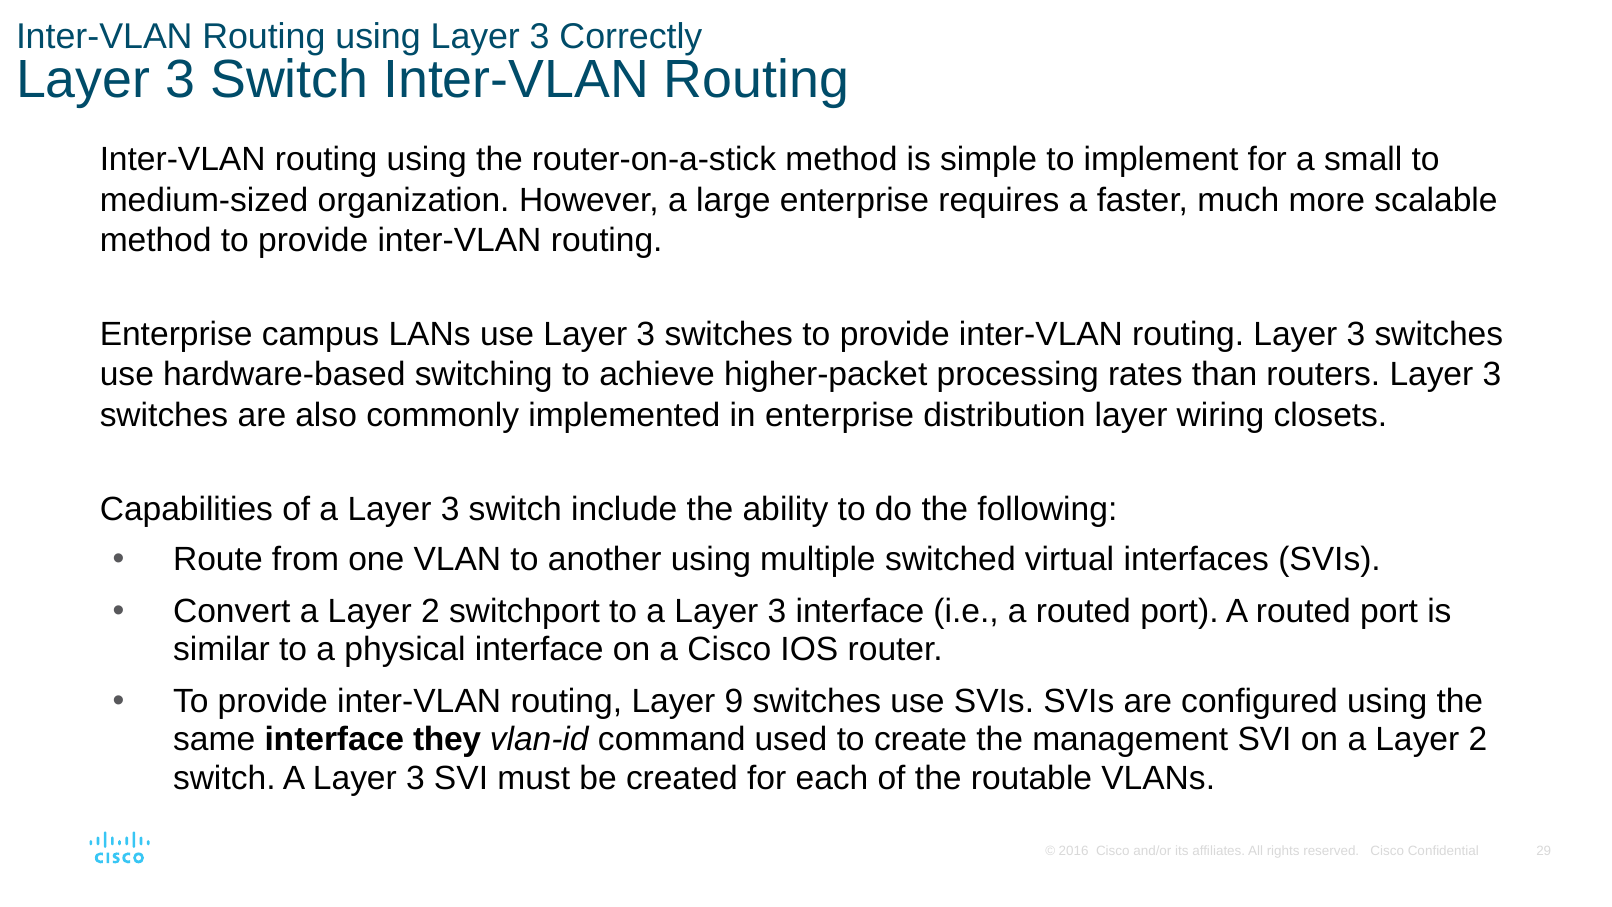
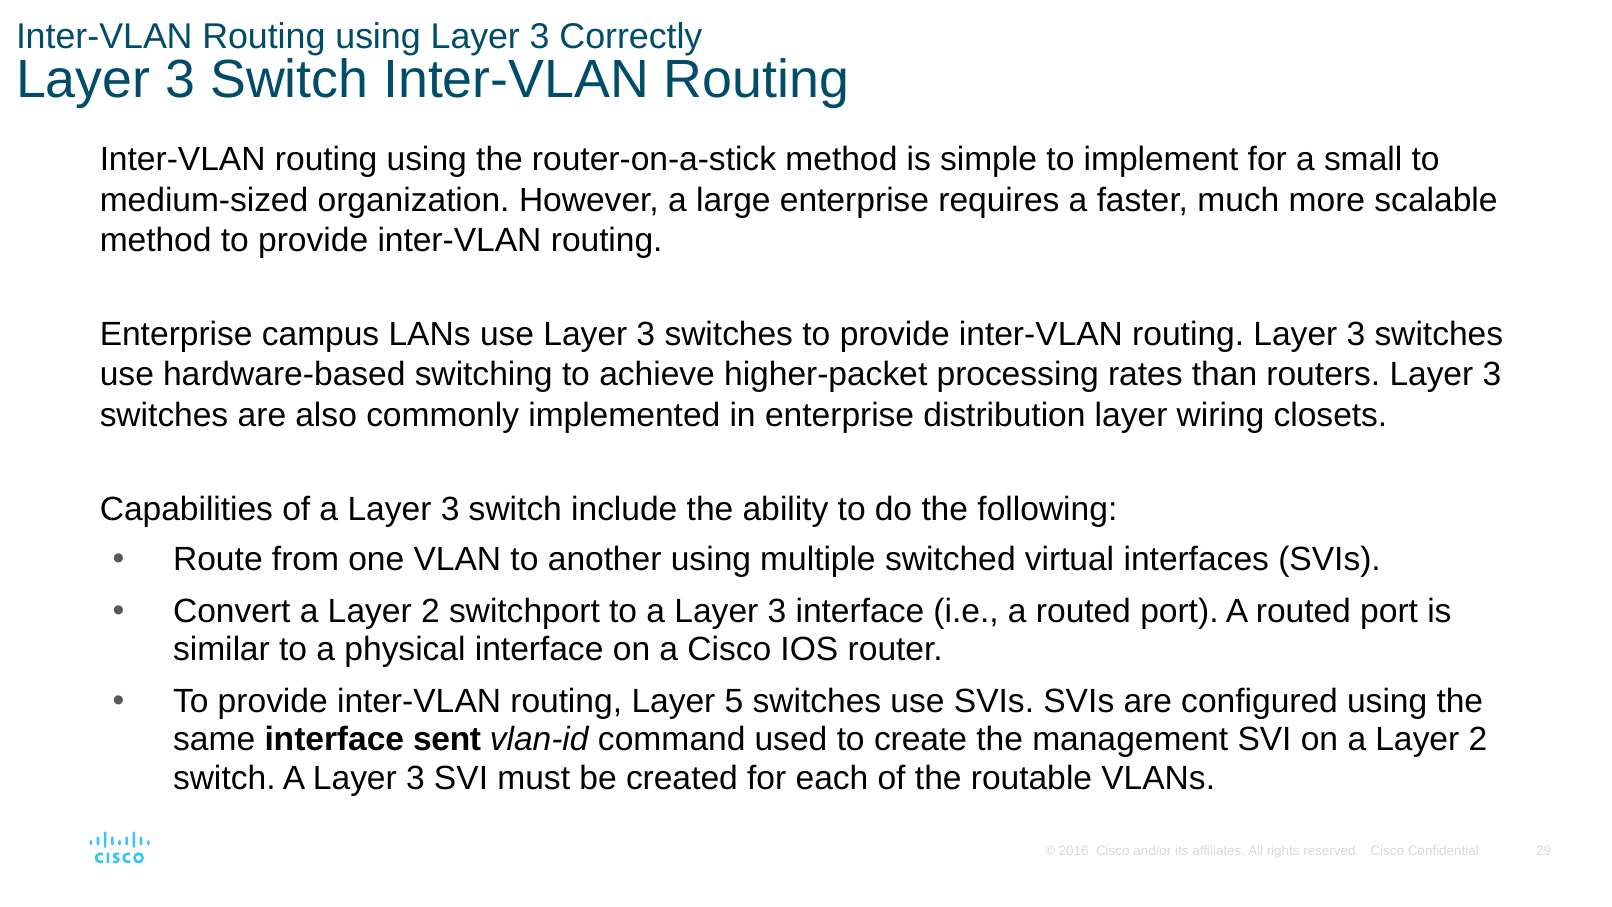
9: 9 -> 5
they: they -> sent
